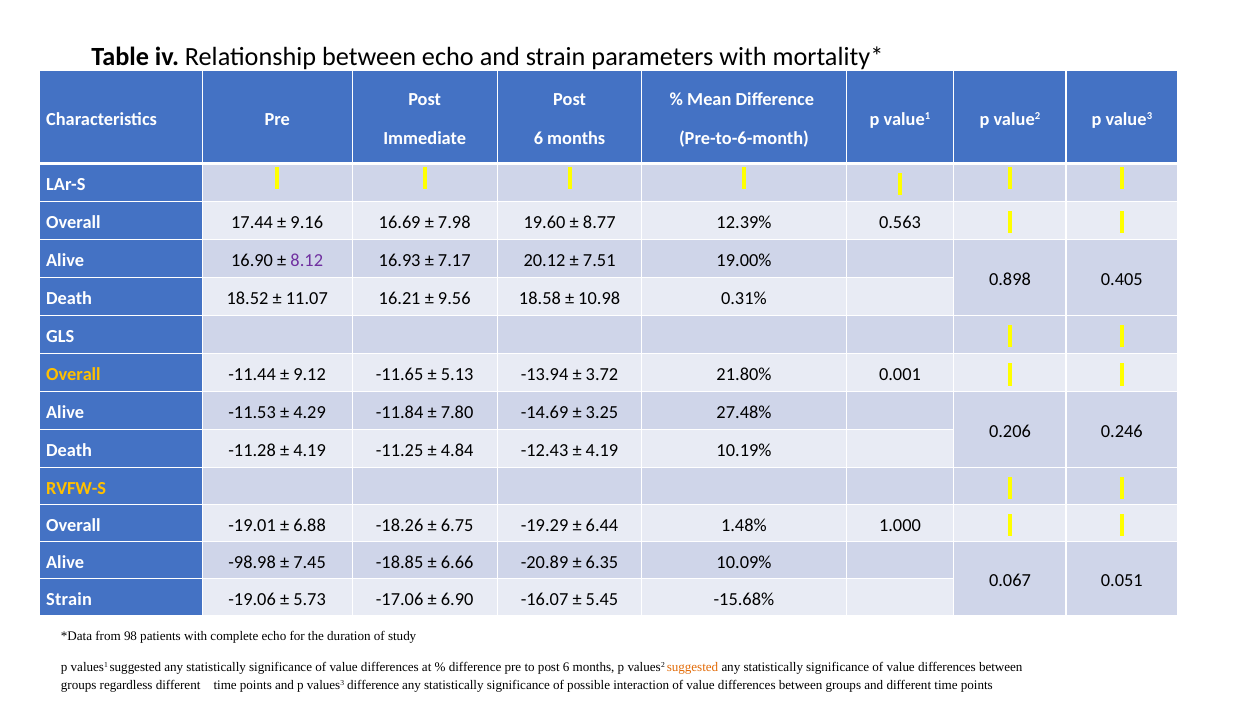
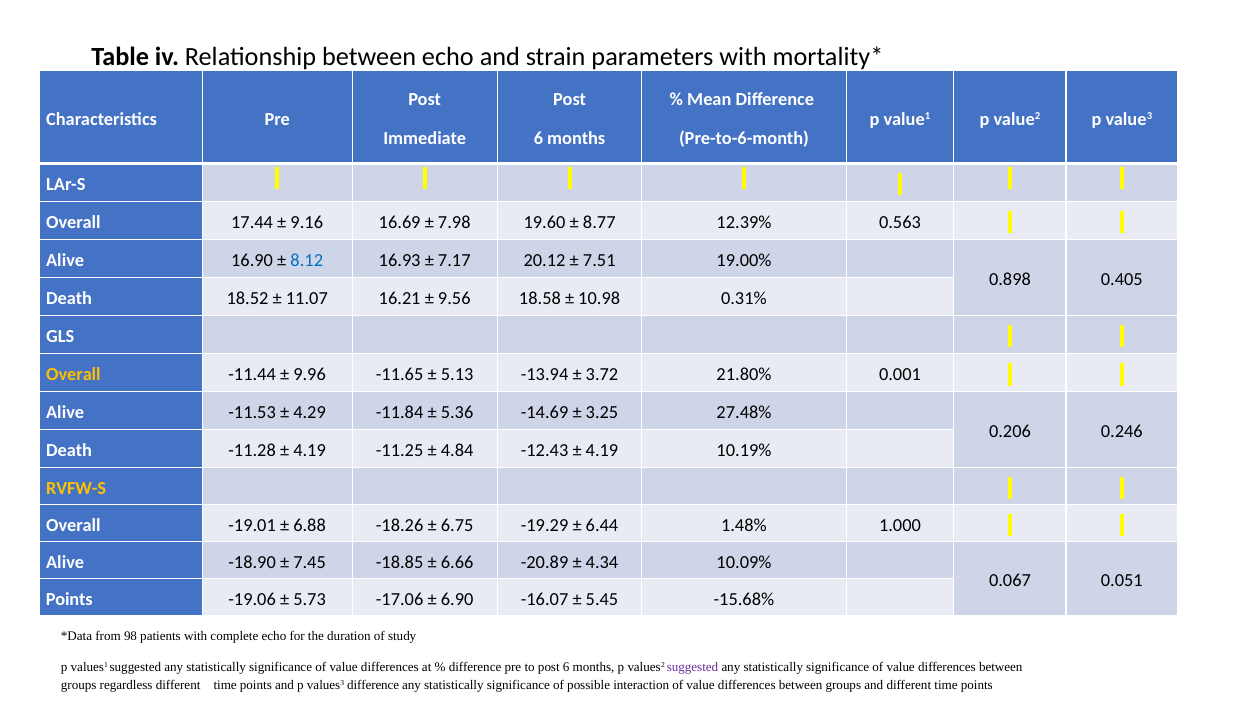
8.12 colour: purple -> blue
9.12: 9.12 -> 9.96
7.80: 7.80 -> 5.36
-98.98: -98.98 -> -18.90
6.35: 6.35 -> 4.34
Strain at (69, 599): Strain -> Points
suggested at (693, 667) colour: orange -> purple
